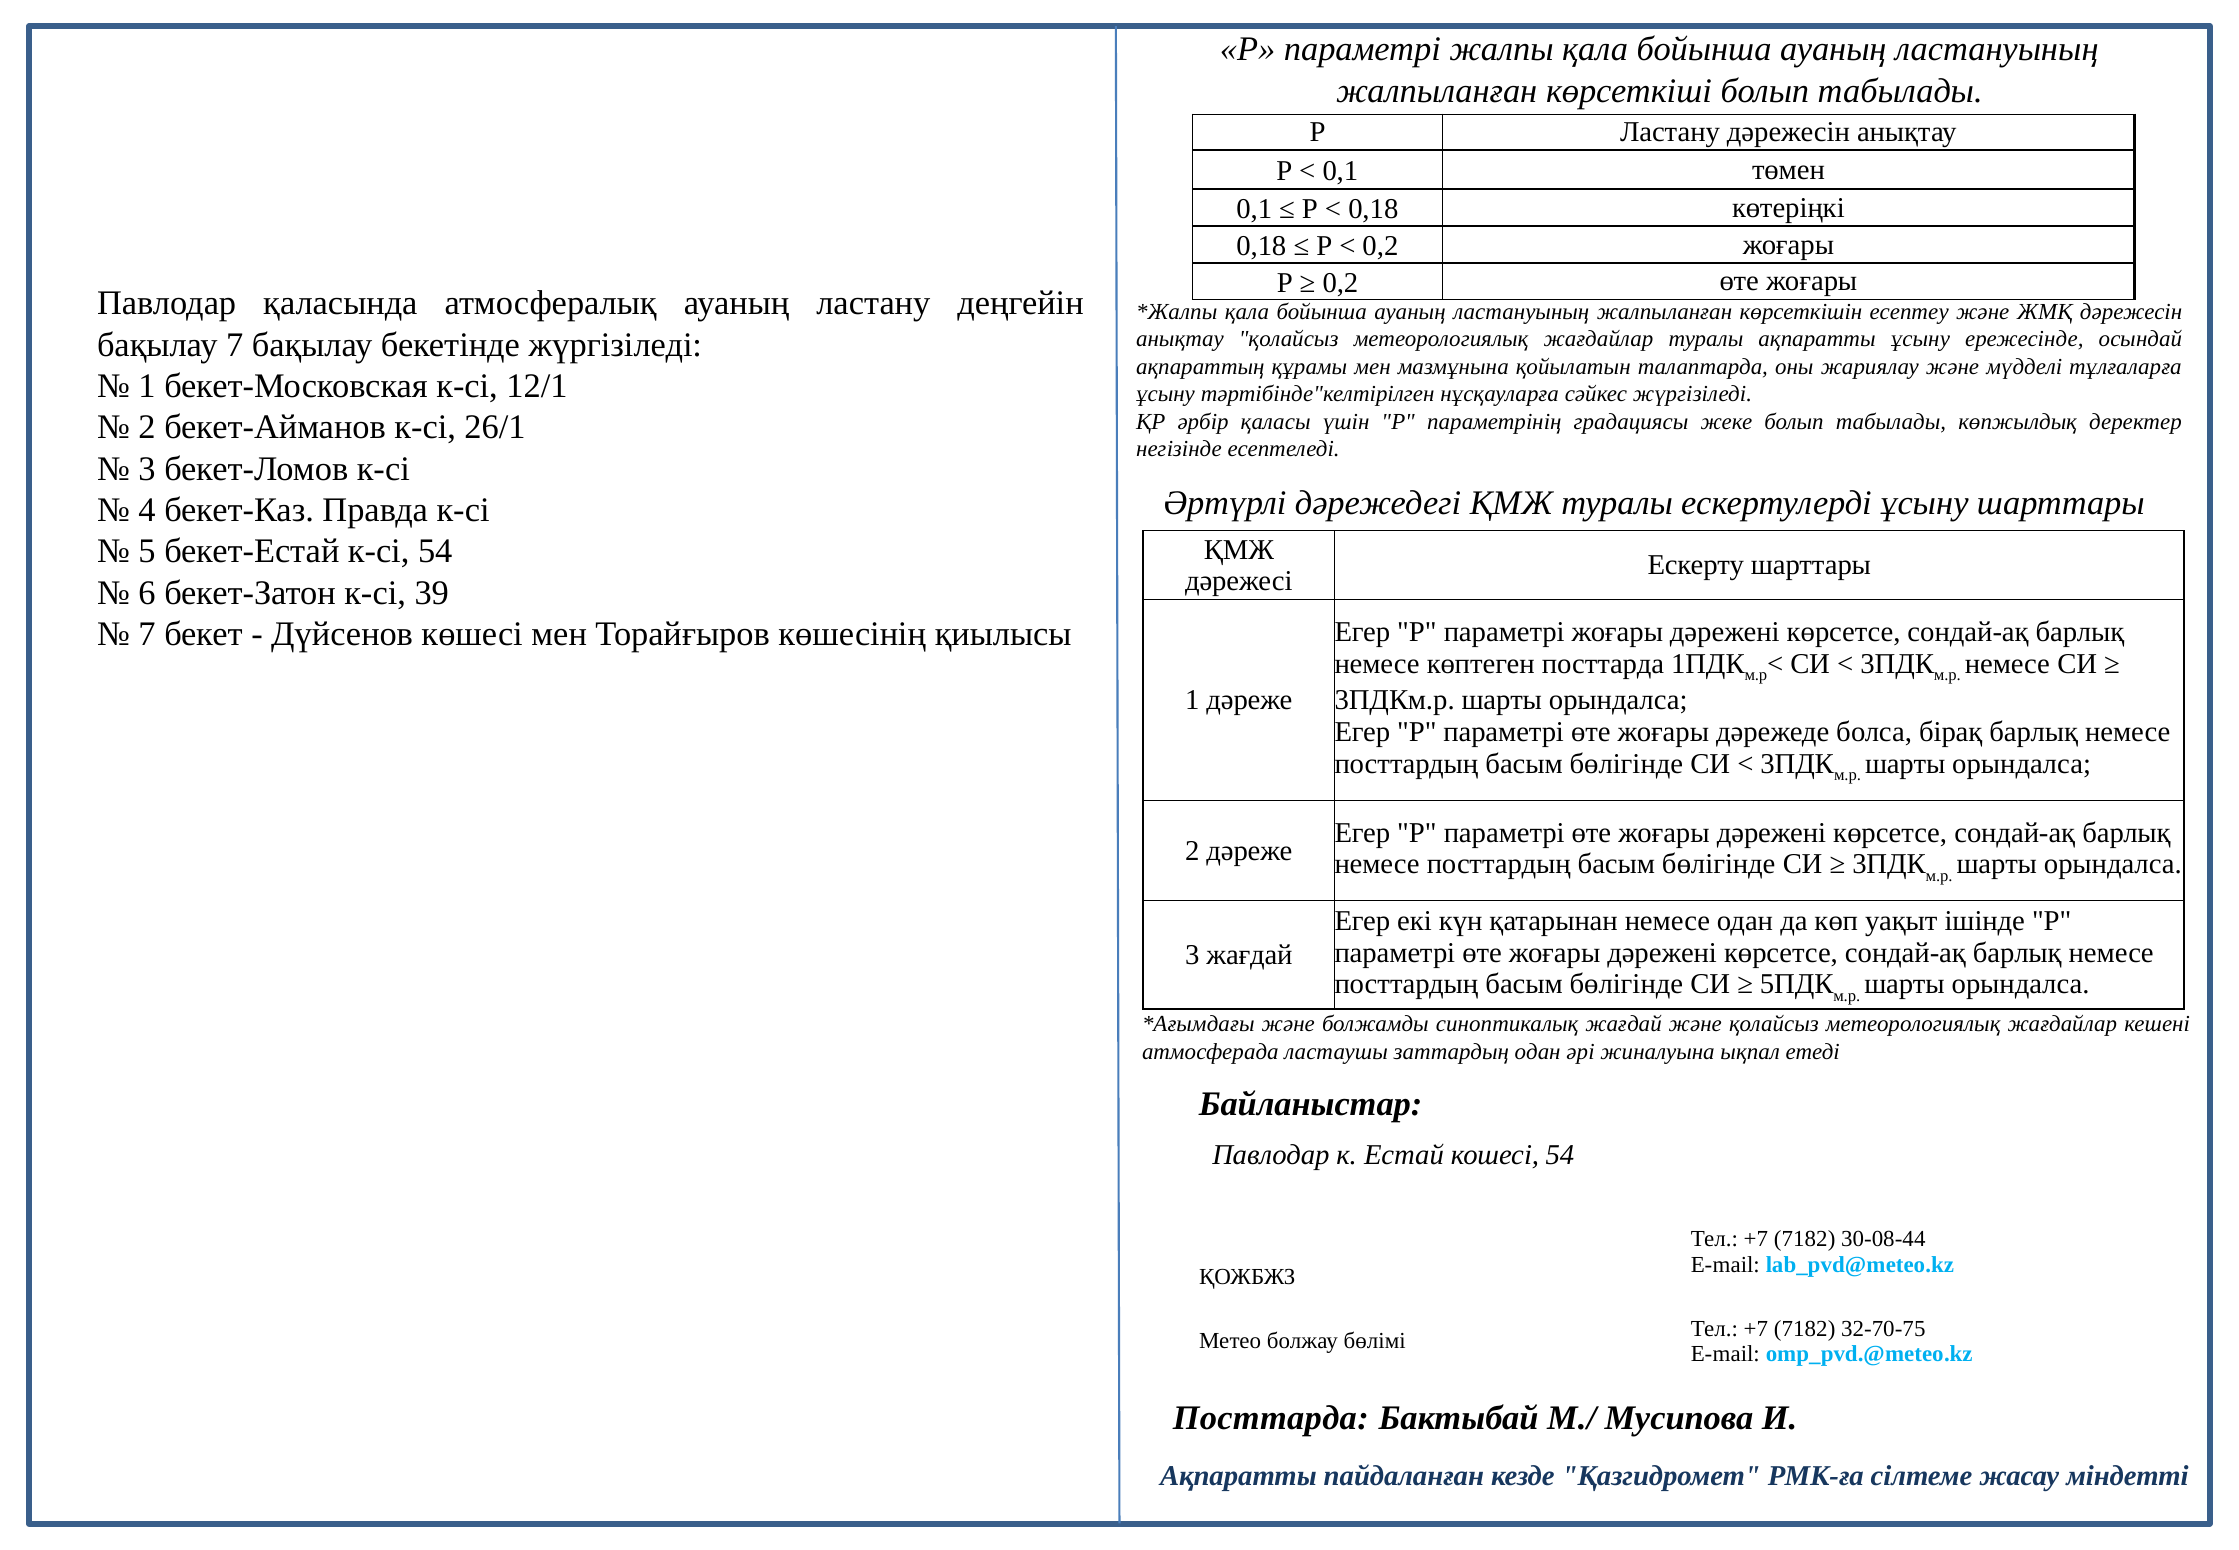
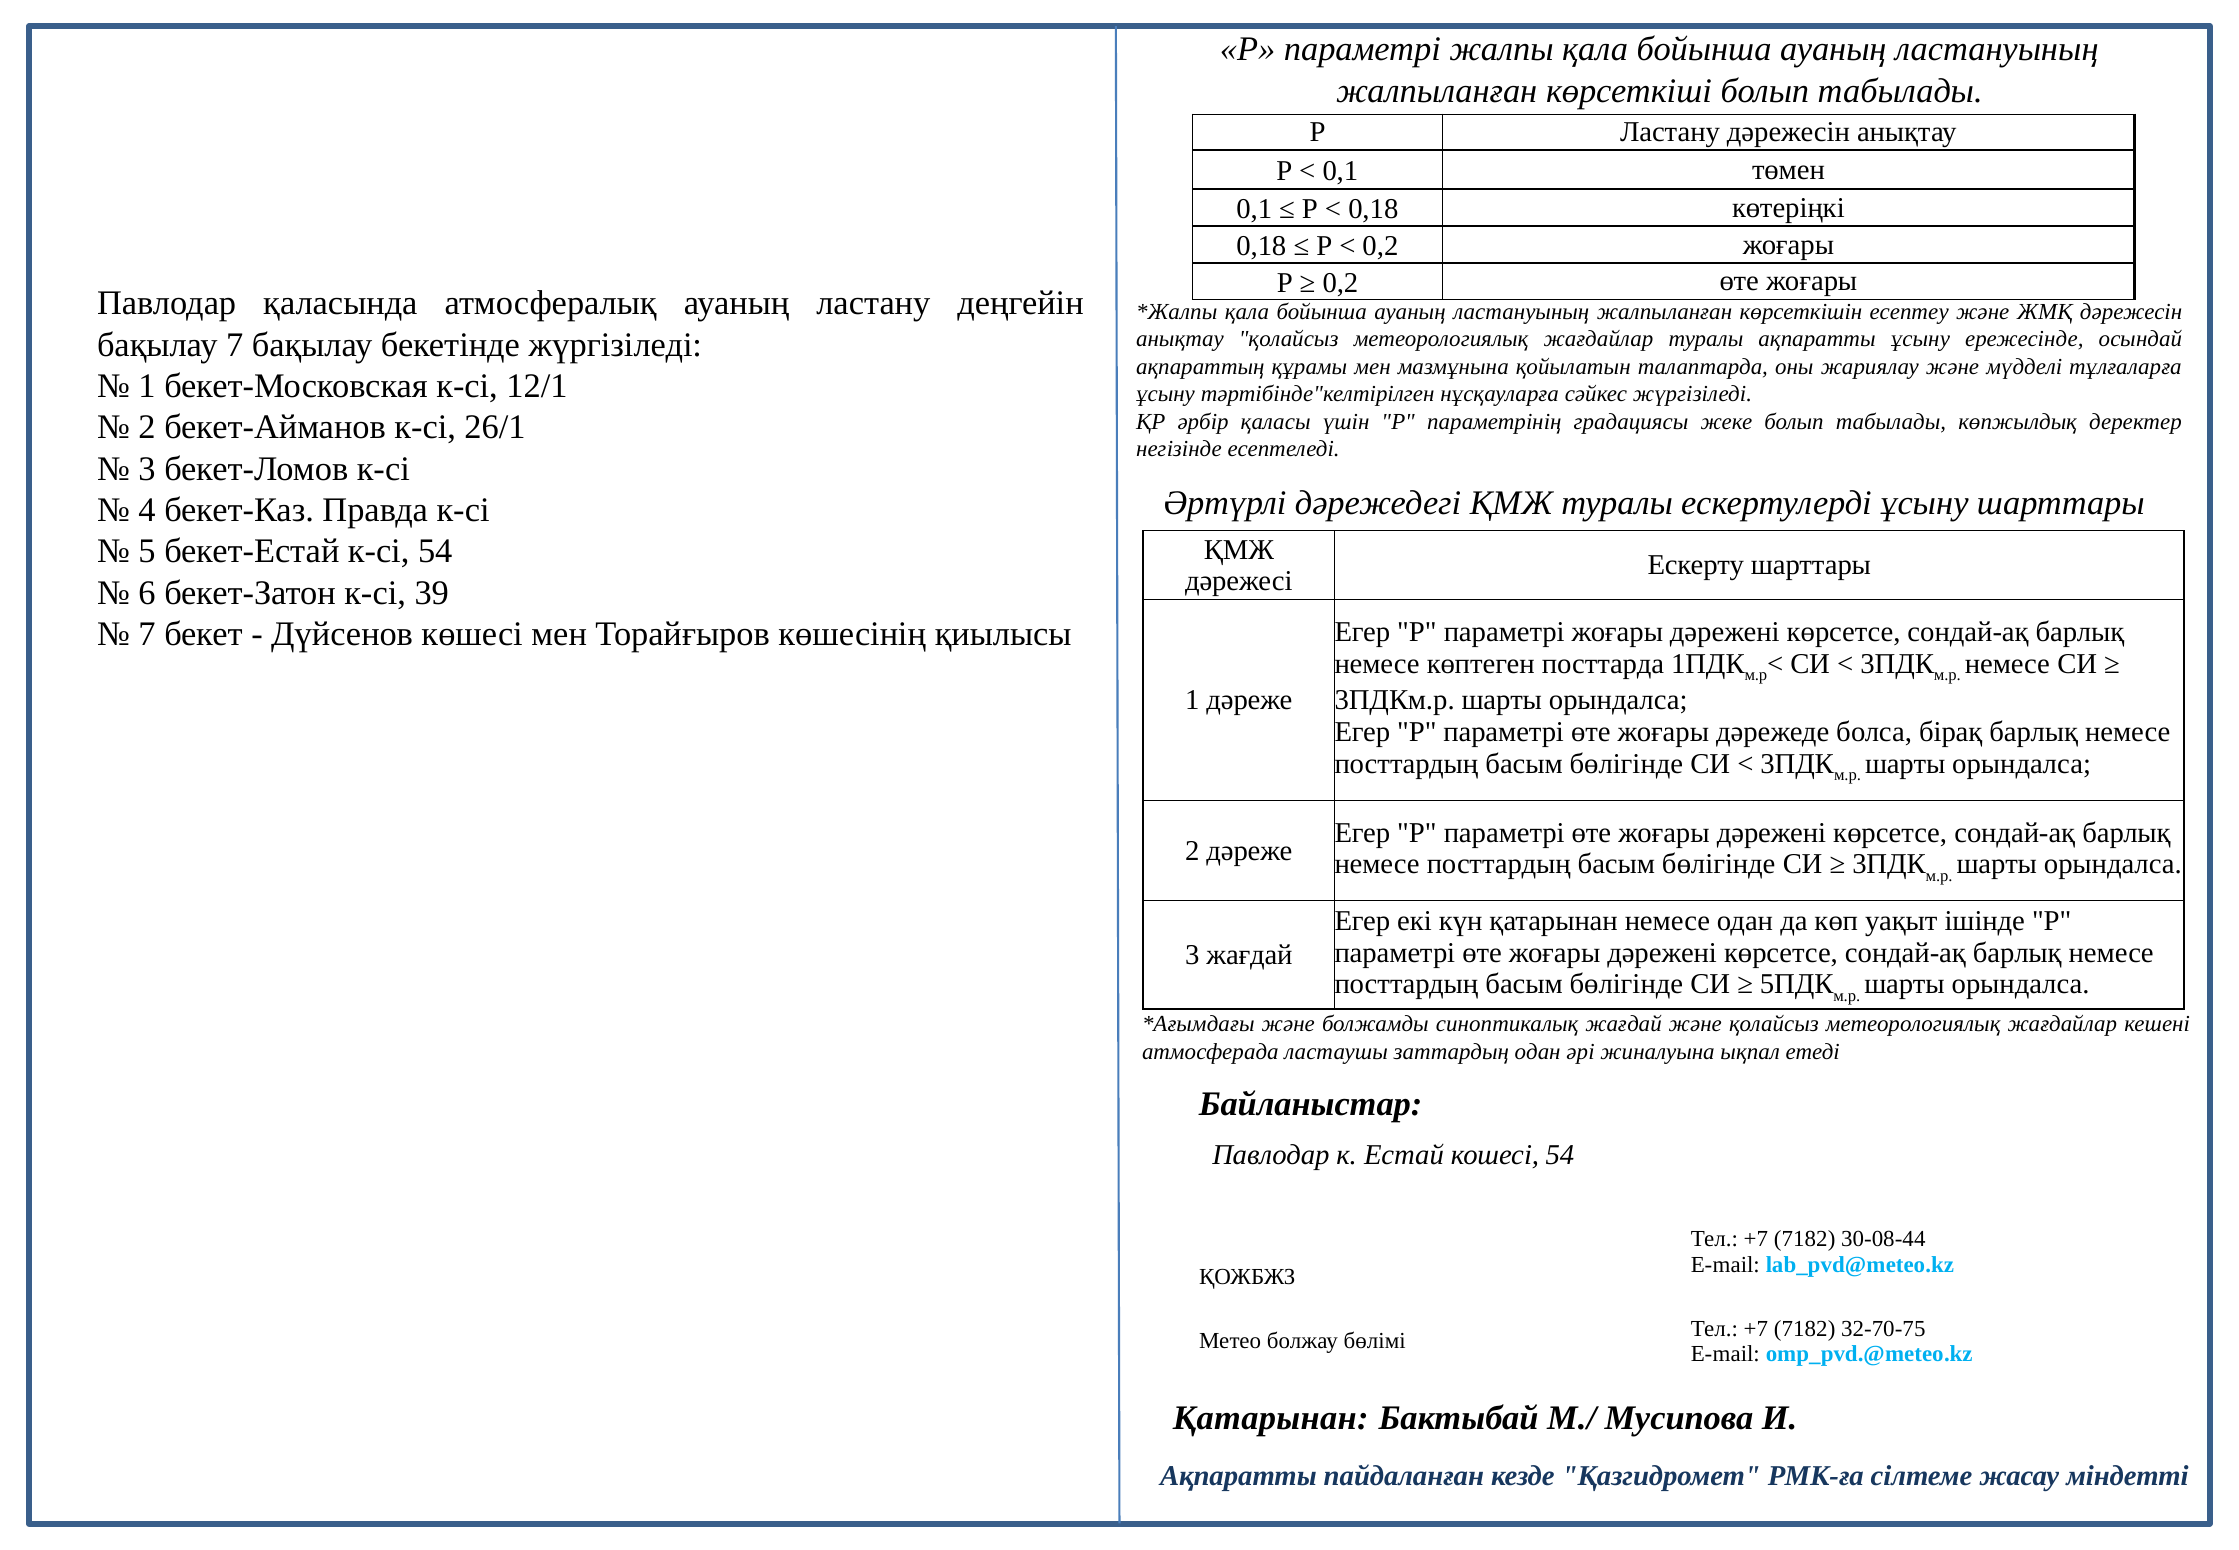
Посттарда at (1271, 1418): Посттарда -> Қатарынан
